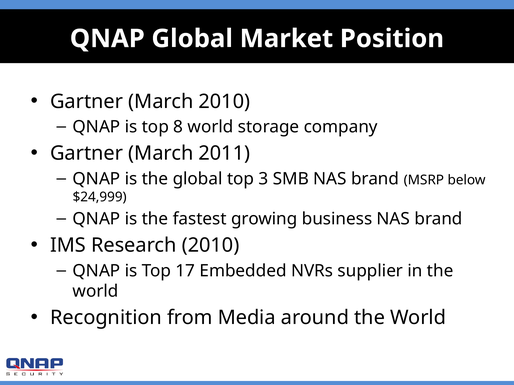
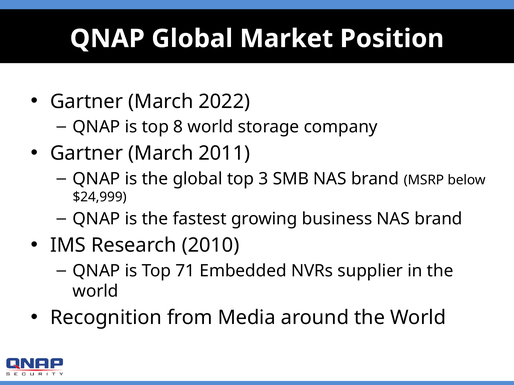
March 2010: 2010 -> 2022
17: 17 -> 71
